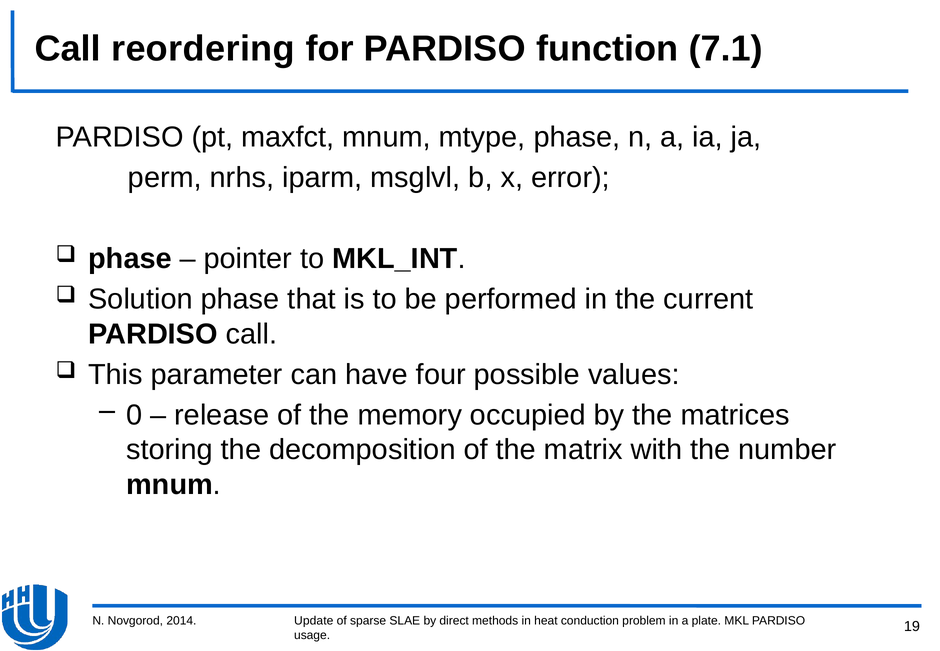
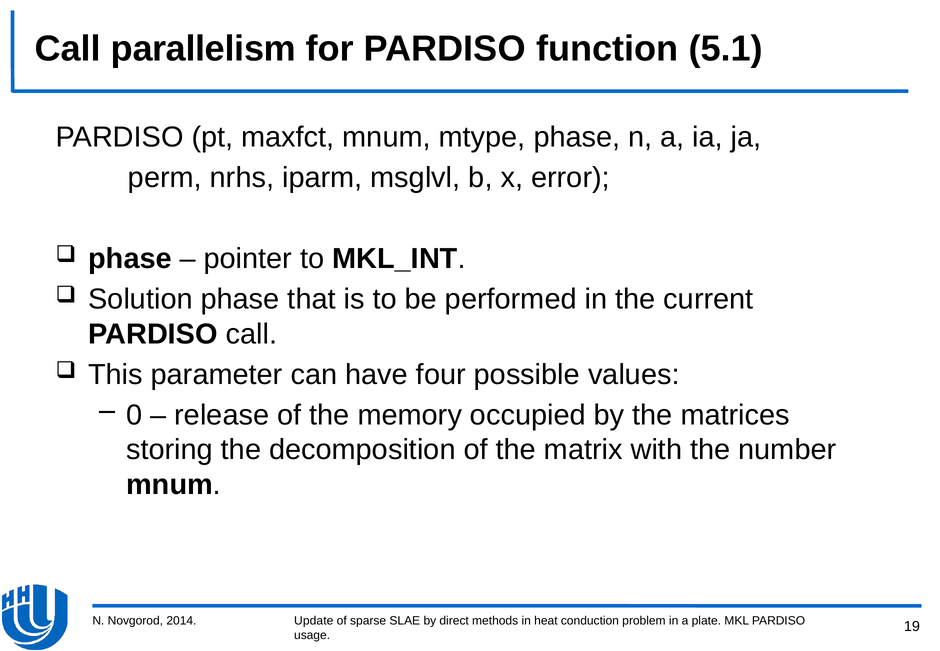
reordering: reordering -> parallelism
7.1: 7.1 -> 5.1
